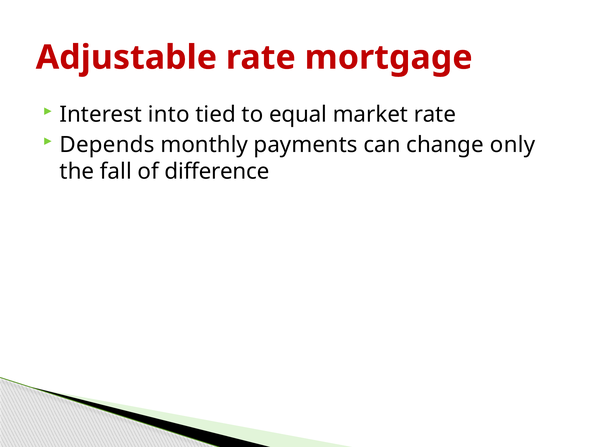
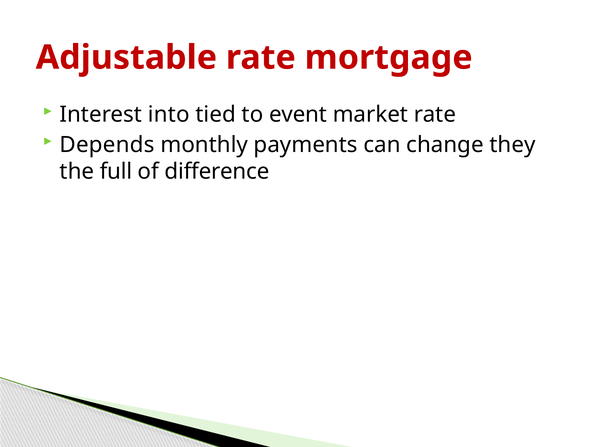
equal: equal -> event
only: only -> they
fall: fall -> full
